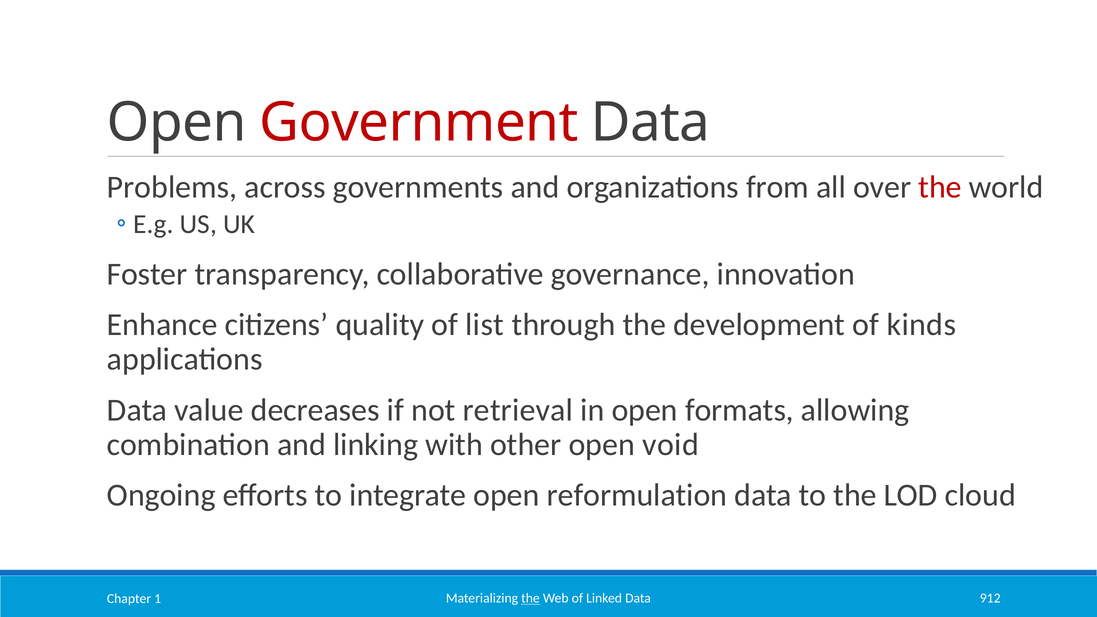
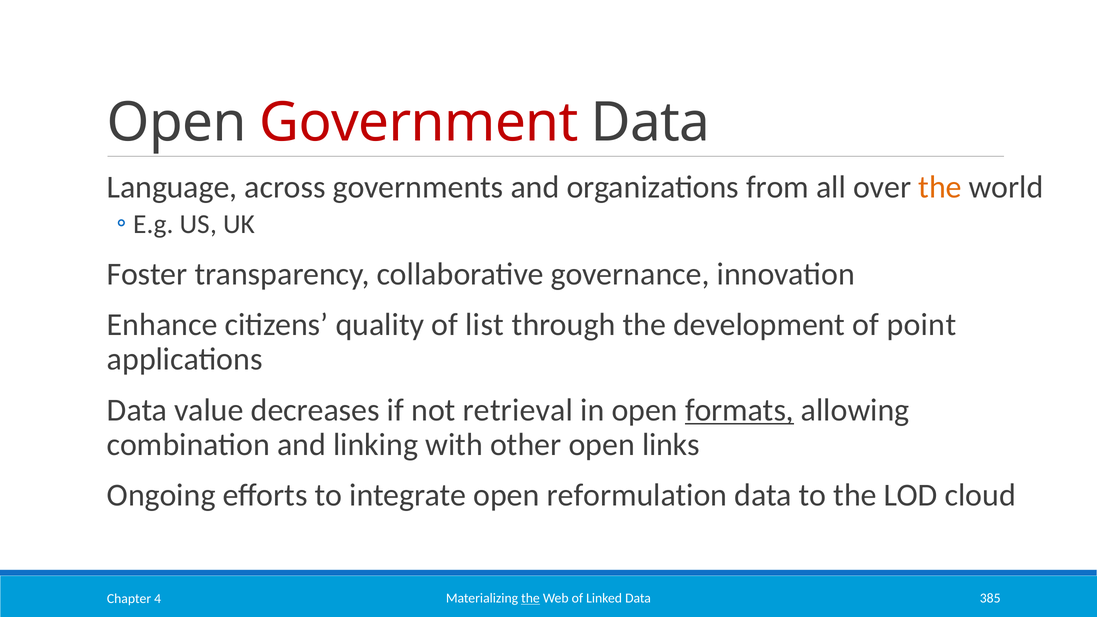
Problems: Problems -> Language
the at (940, 187) colour: red -> orange
kinds: kinds -> point
formats underline: none -> present
void: void -> links
912: 912 -> 385
1: 1 -> 4
